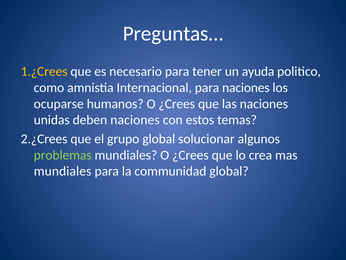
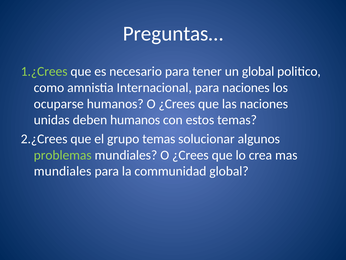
1.¿Crees colour: yellow -> light green
un ayuda: ayuda -> global
deben naciones: naciones -> humanos
grupo global: global -> temas
